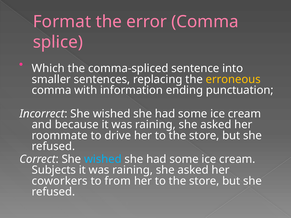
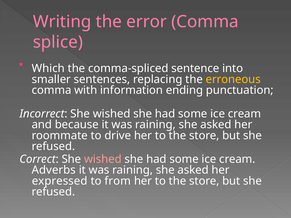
Format: Format -> Writing
wished at (103, 159) colour: light blue -> pink
Subjects: Subjects -> Adverbs
coworkers: coworkers -> expressed
